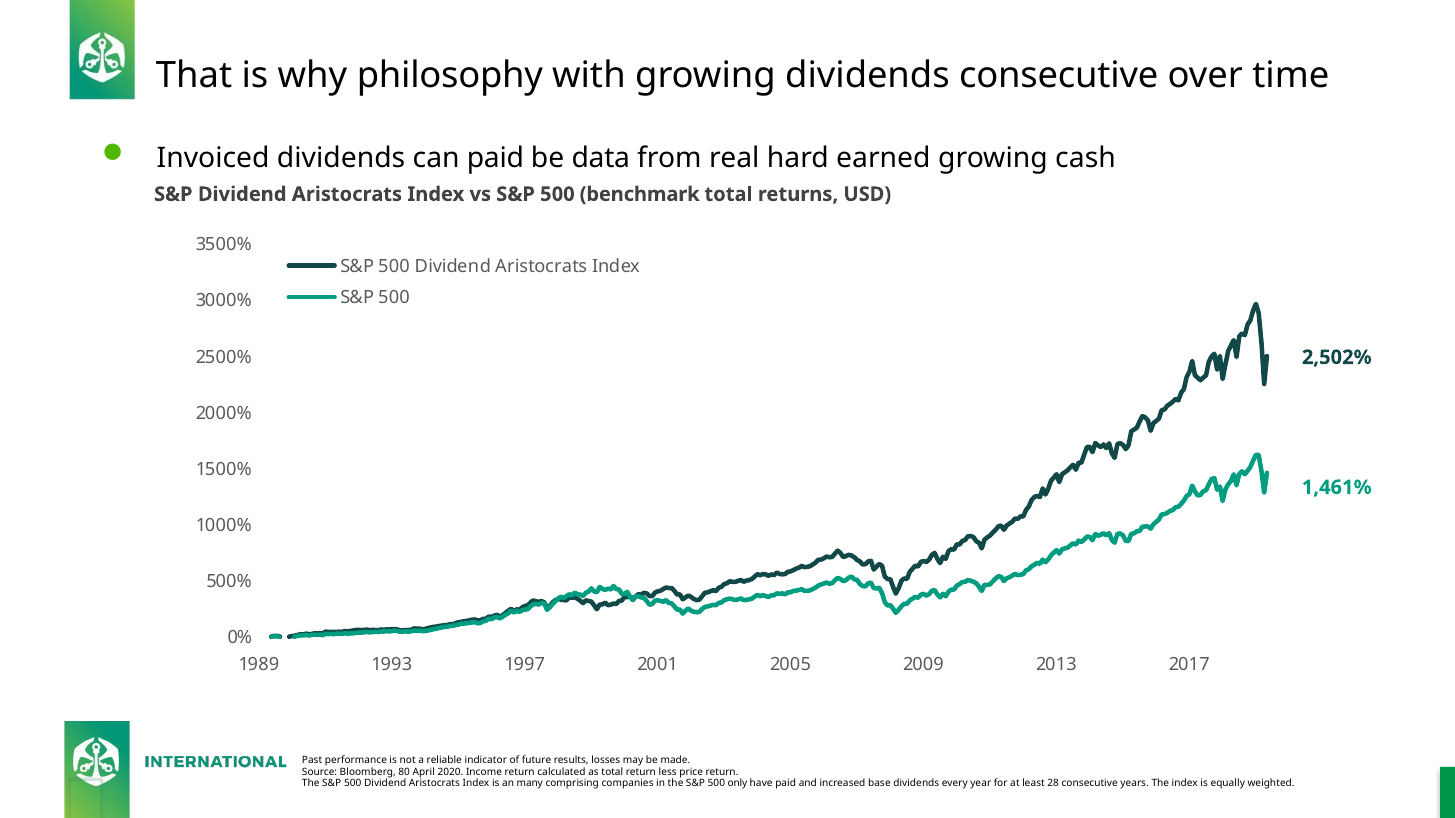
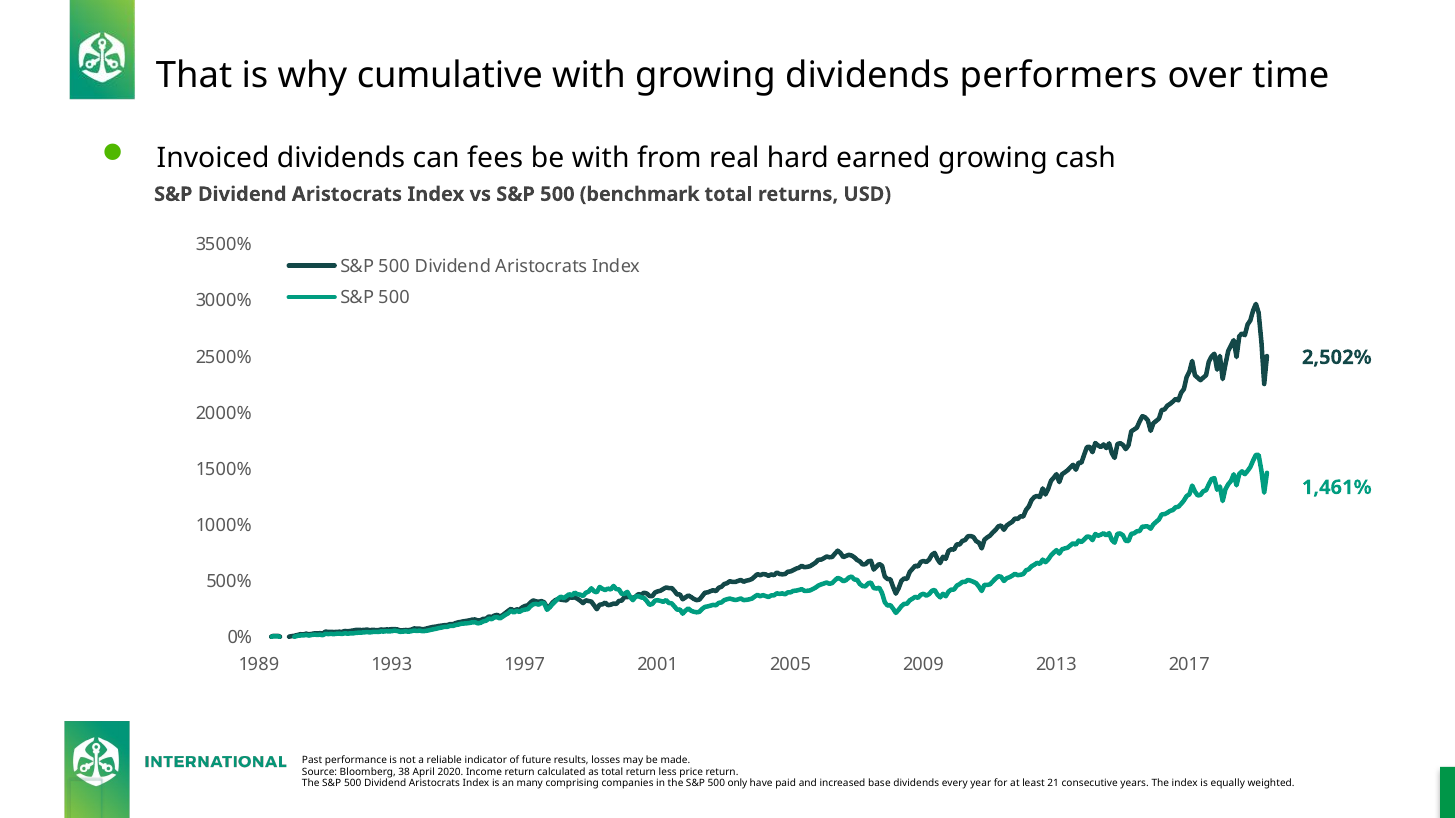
philosophy: philosophy -> cumulative
dividends consecutive: consecutive -> performers
can paid: paid -> fees
be data: data -> with
80: 80 -> 38
28: 28 -> 21
